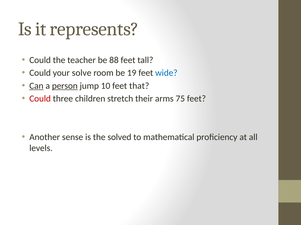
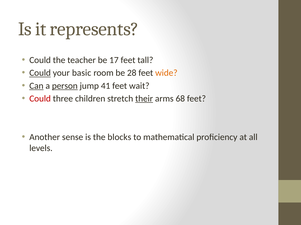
88: 88 -> 17
Could at (40, 73) underline: none -> present
solve: solve -> basic
19: 19 -> 28
wide colour: blue -> orange
10: 10 -> 41
that: that -> wait
their underline: none -> present
75: 75 -> 68
solved: solved -> blocks
